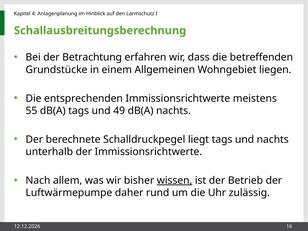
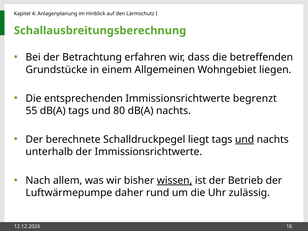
meistens: meistens -> begrenzt
49: 49 -> 80
und at (245, 139) underline: none -> present
